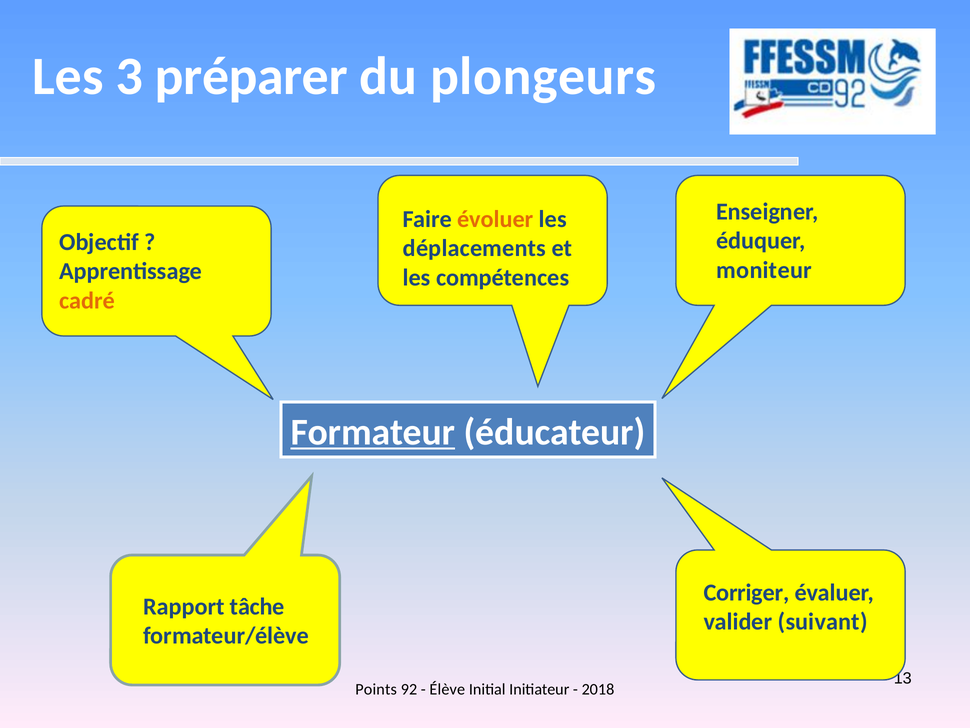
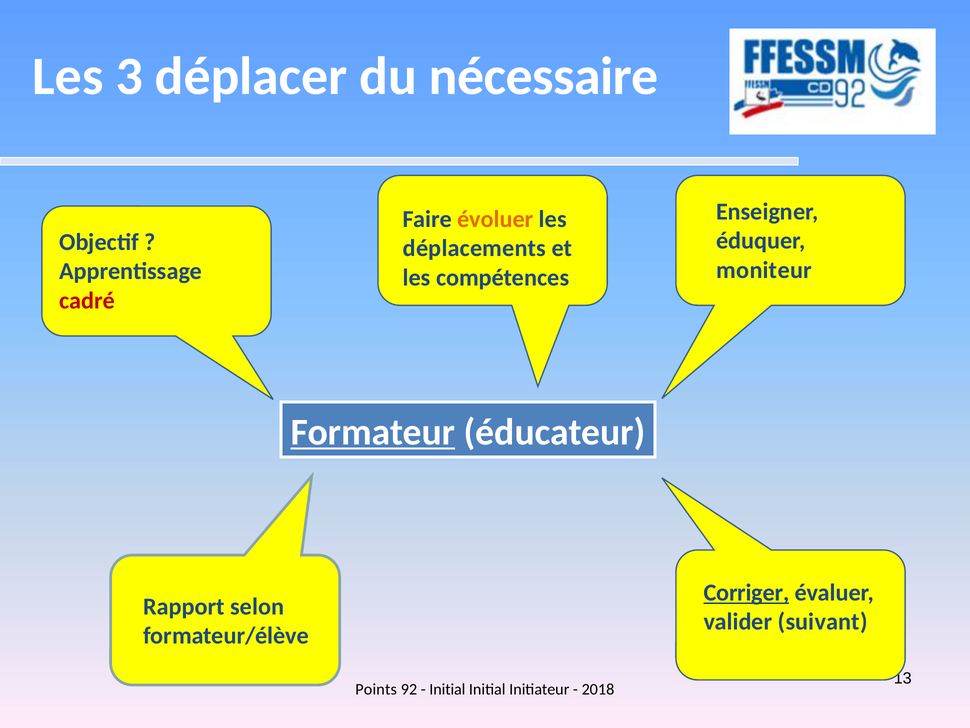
préparer: préparer -> déplacer
plongeurs: plongeurs -> nécessaire
cadré colour: orange -> red
Corriger underline: none -> present
tâche: tâche -> selon
Élève at (447, 689): Élève -> Initial
